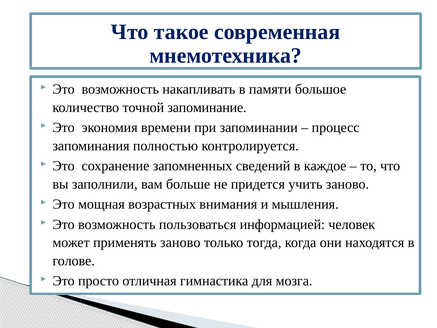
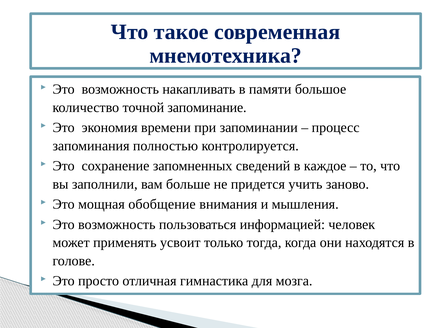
возрастных: возрастных -> обобщение
применять заново: заново -> усвоит
